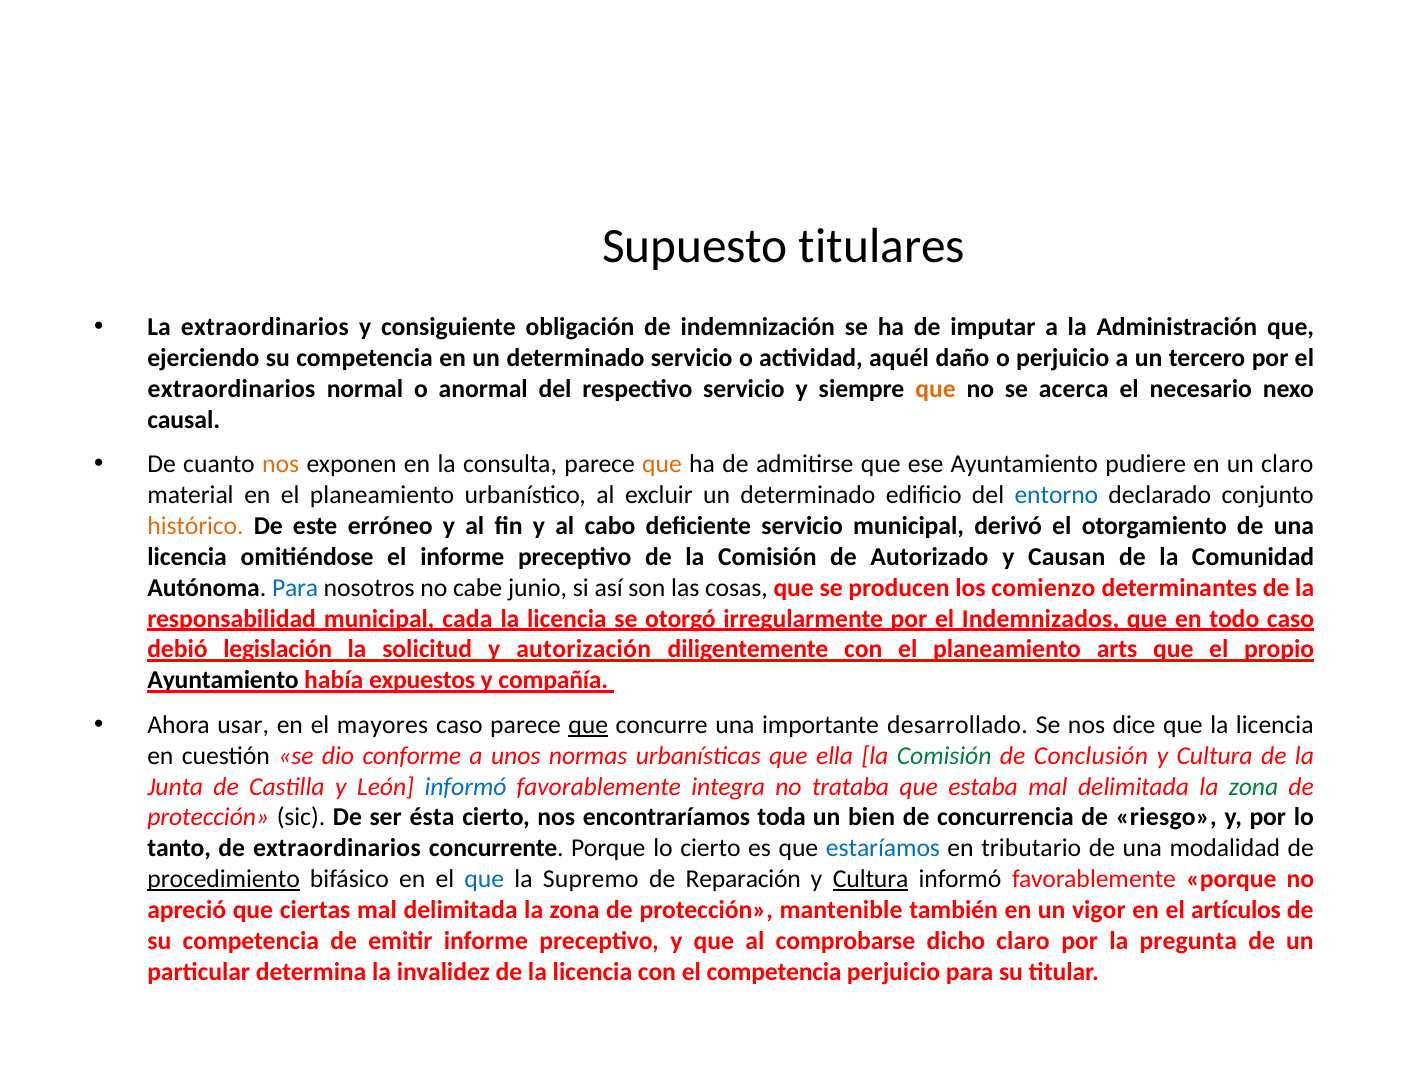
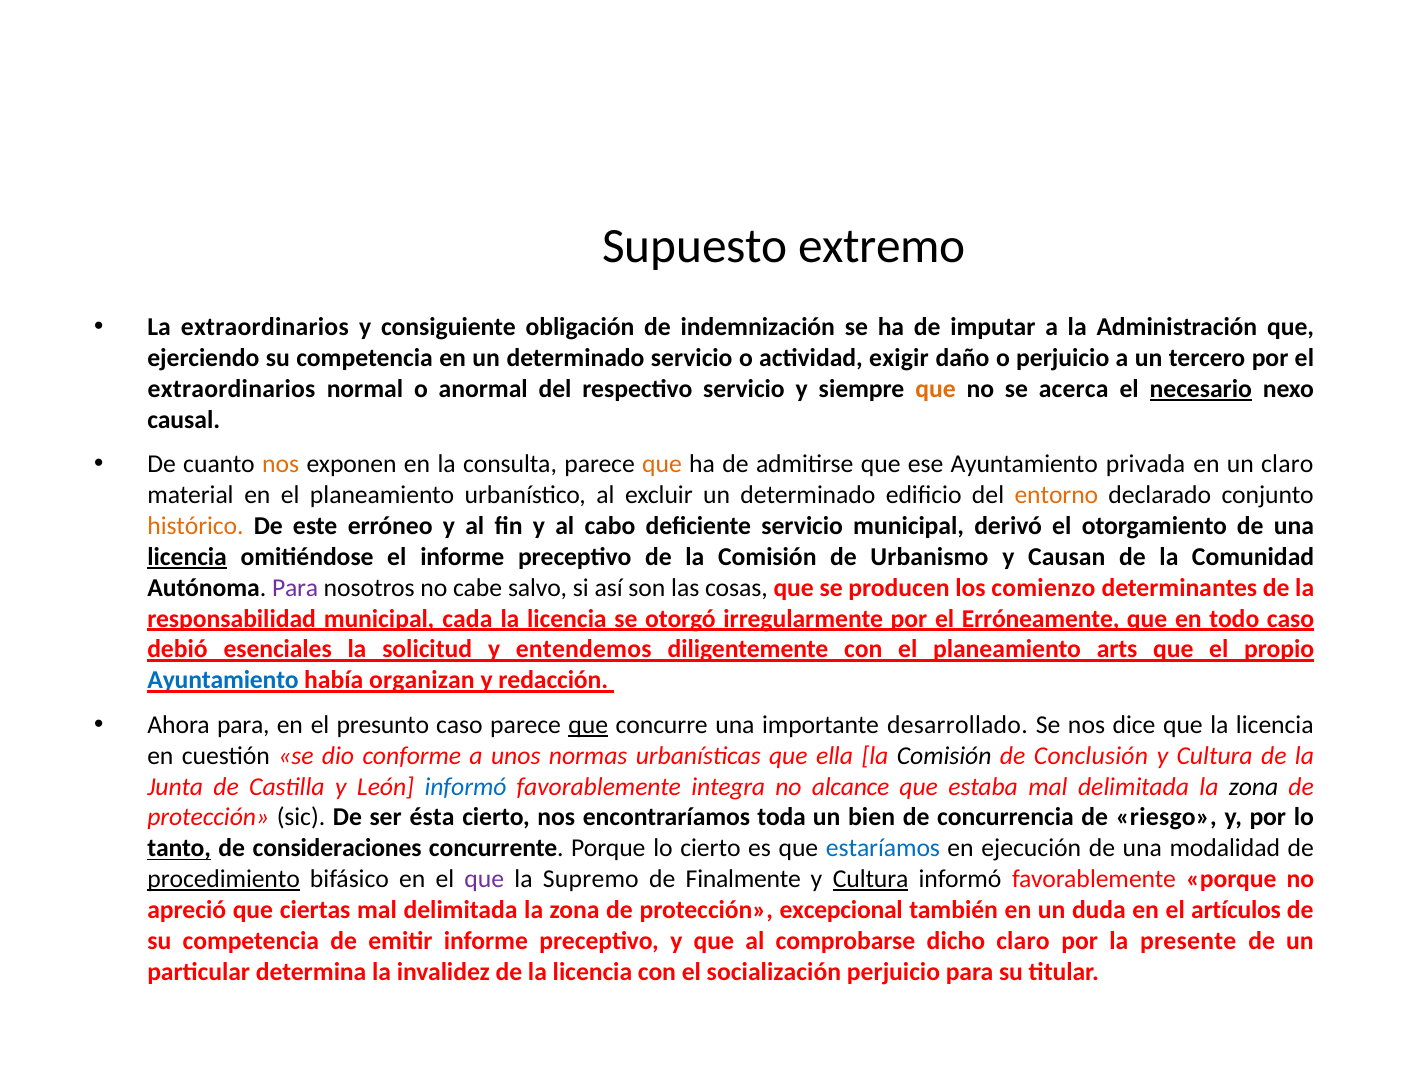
titulares: titulares -> extremo
aquél: aquél -> exigir
necesario underline: none -> present
pudiere: pudiere -> privada
entorno colour: blue -> orange
licencia at (187, 557) underline: none -> present
Autorizado: Autorizado -> Urbanismo
Para at (295, 588) colour: blue -> purple
junio: junio -> salvo
Indemnizados: Indemnizados -> Erróneamente
legislación: legislación -> esenciales
autorización: autorización -> entendemos
Ayuntamiento at (223, 680) colour: black -> blue
expuestos: expuestos -> organizan
compañía: compañía -> redacción
Ahora usar: usar -> para
mayores: mayores -> presunto
Comisión at (944, 756) colour: green -> black
trataba: trataba -> alcance
zona at (1254, 786) colour: green -> black
tanto underline: none -> present
de extraordinarios: extraordinarios -> consideraciones
tributario: tributario -> ejecución
que at (484, 879) colour: blue -> purple
Reparación: Reparación -> Finalmente
mantenible: mantenible -> excepcional
vigor: vigor -> duda
pregunta: pregunta -> presente
el competencia: competencia -> socialización
